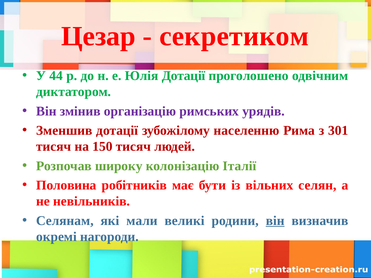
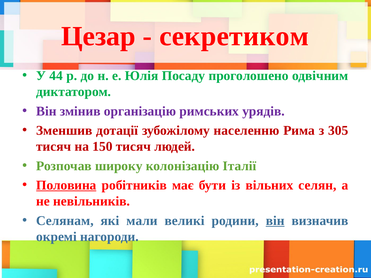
Юлія Дотації: Дотації -> Посаду
301: 301 -> 305
Половина underline: none -> present
